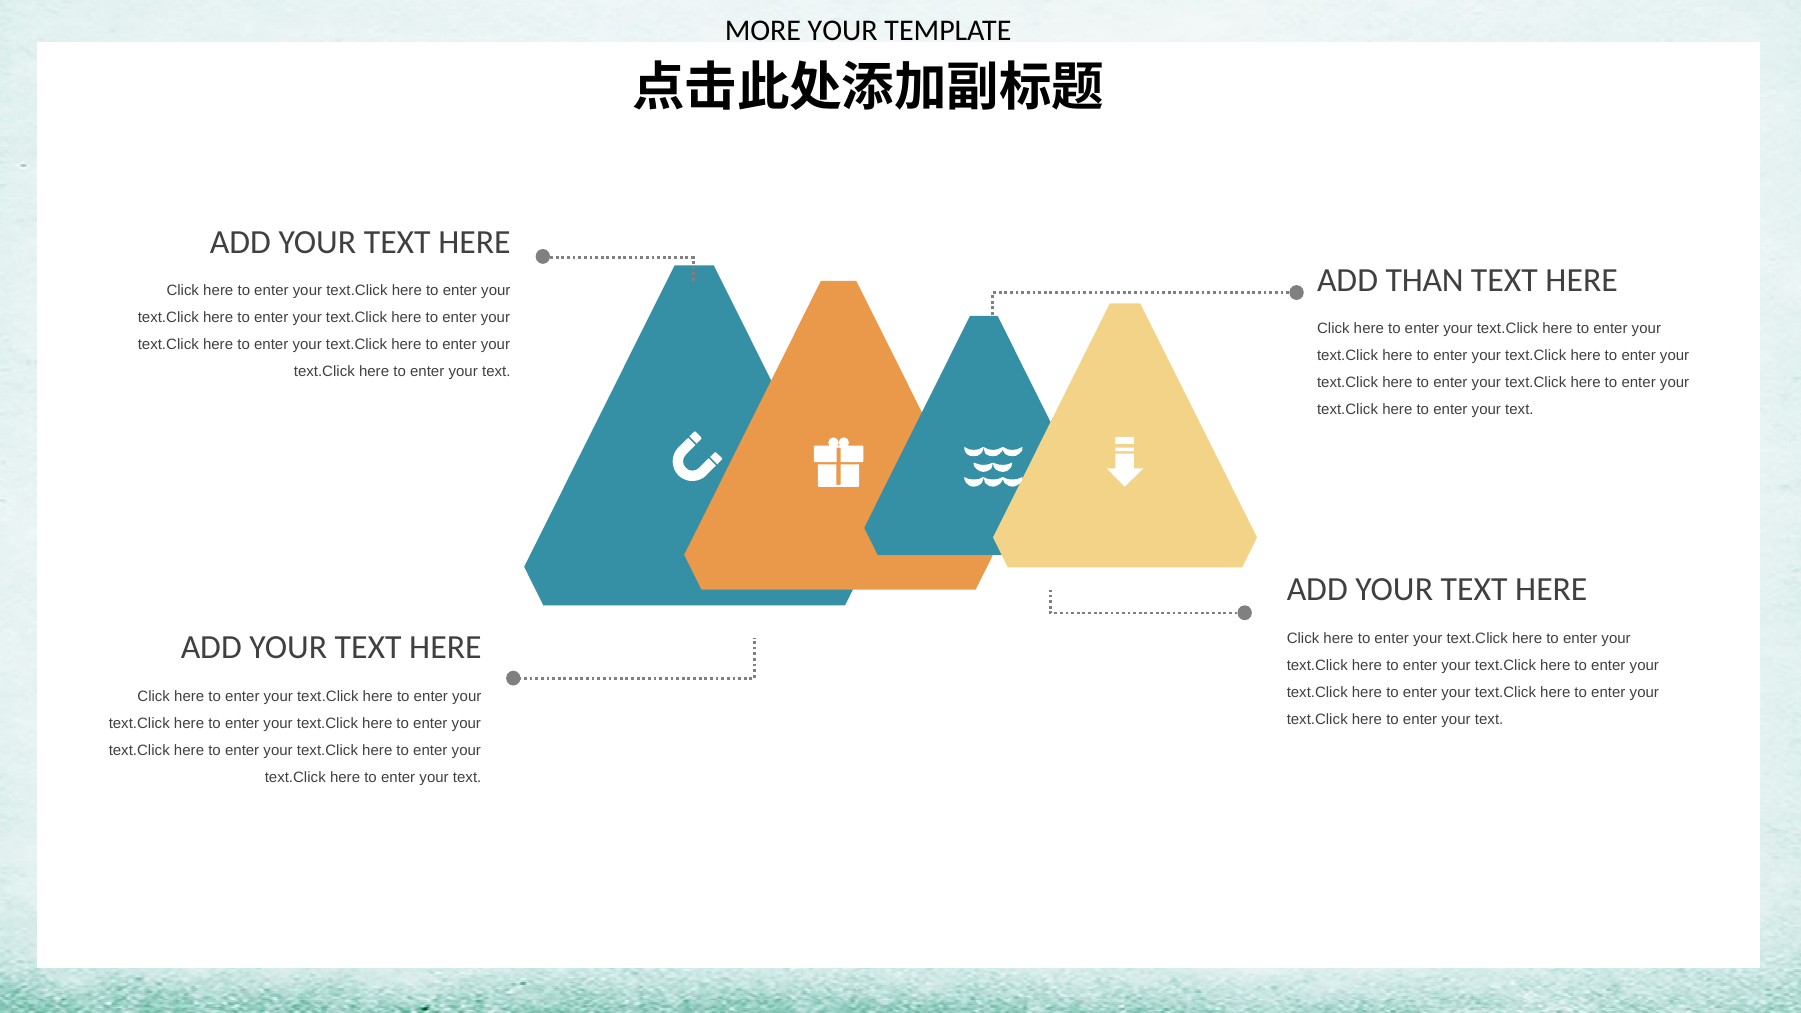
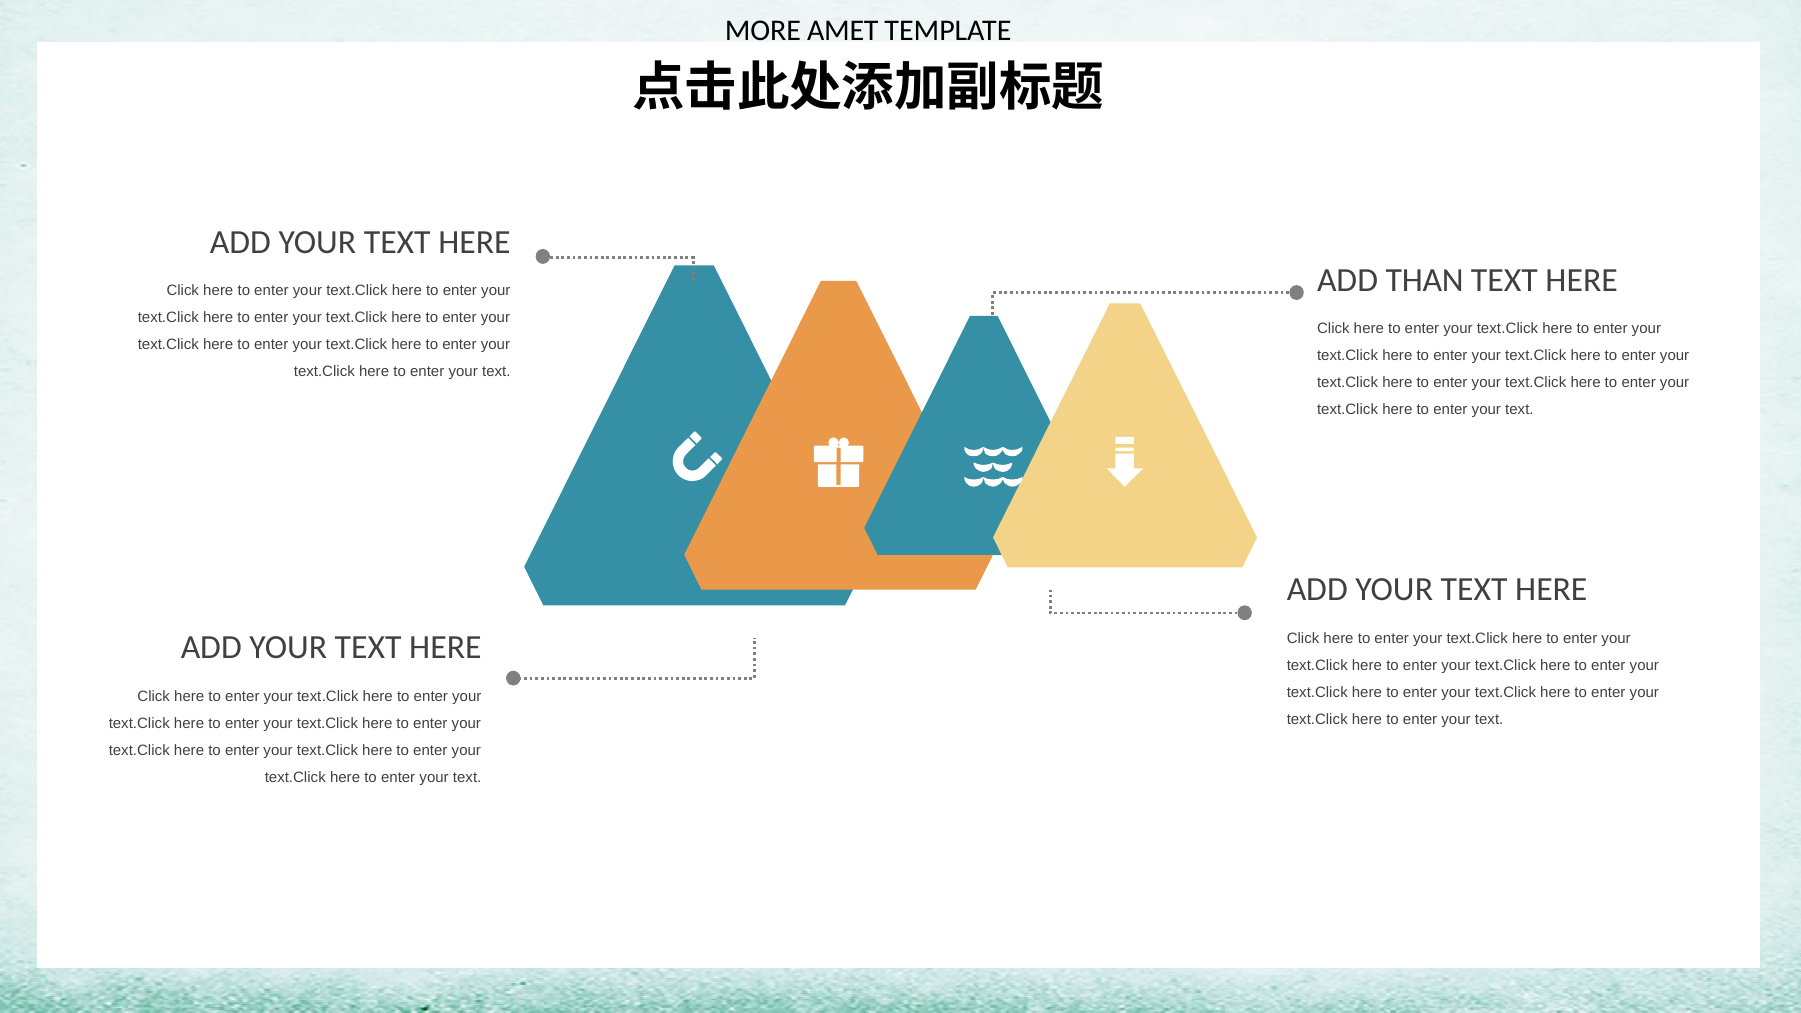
MORE YOUR: YOUR -> AMET
